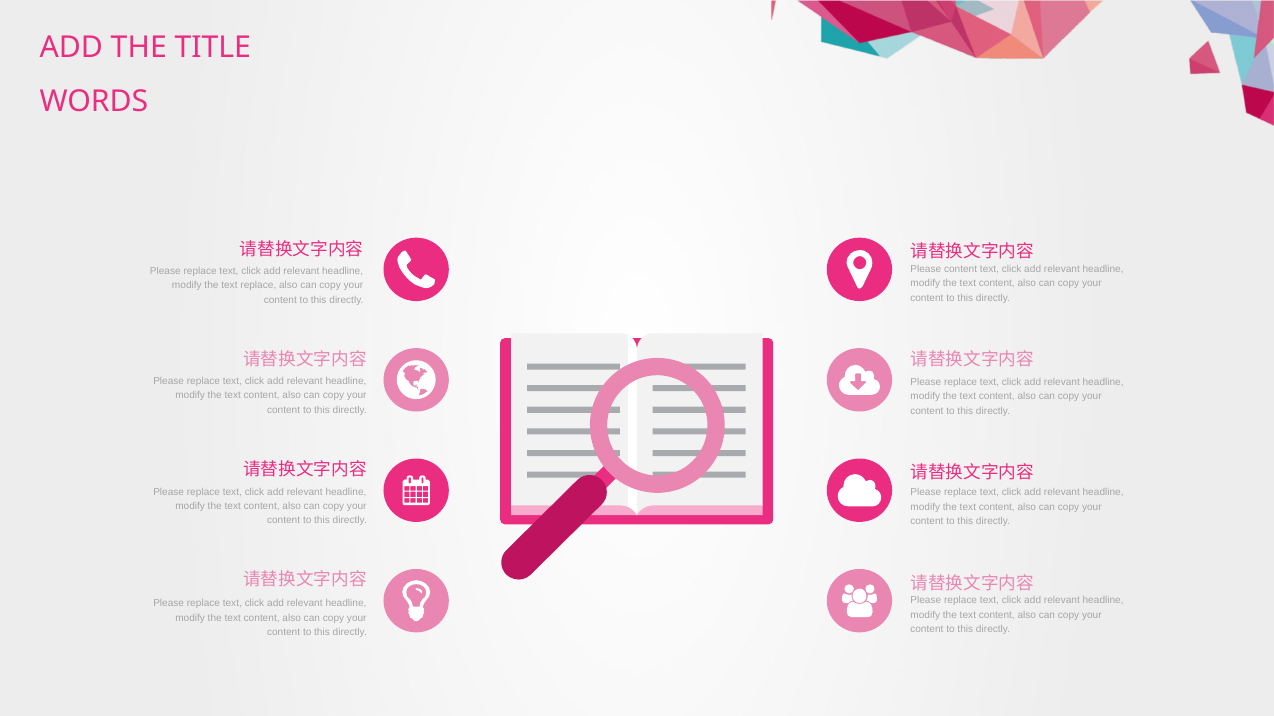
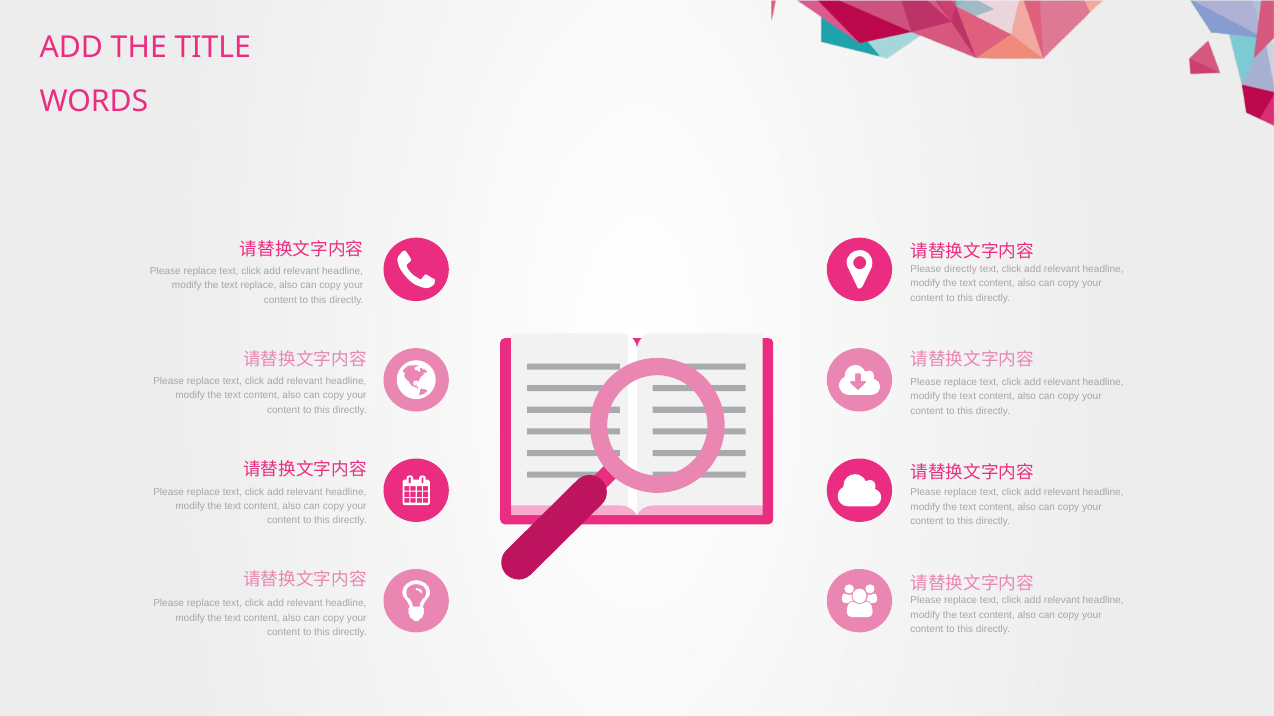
Please content: content -> directly
